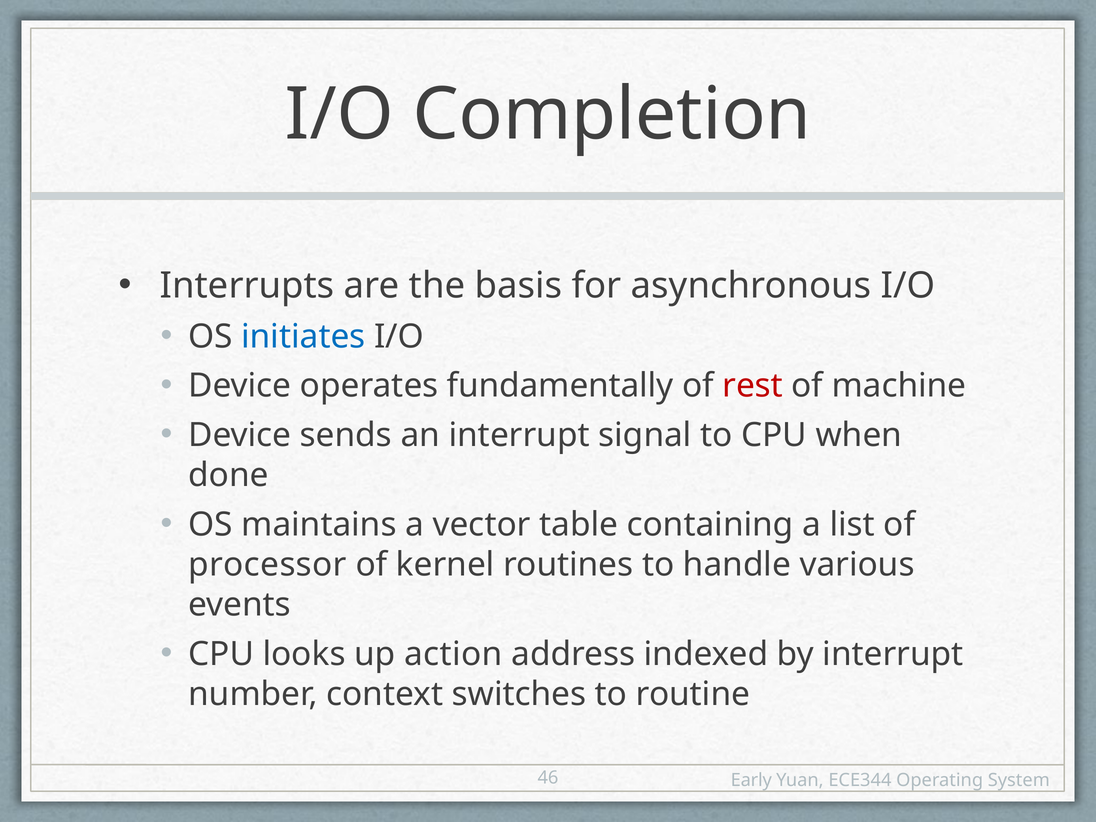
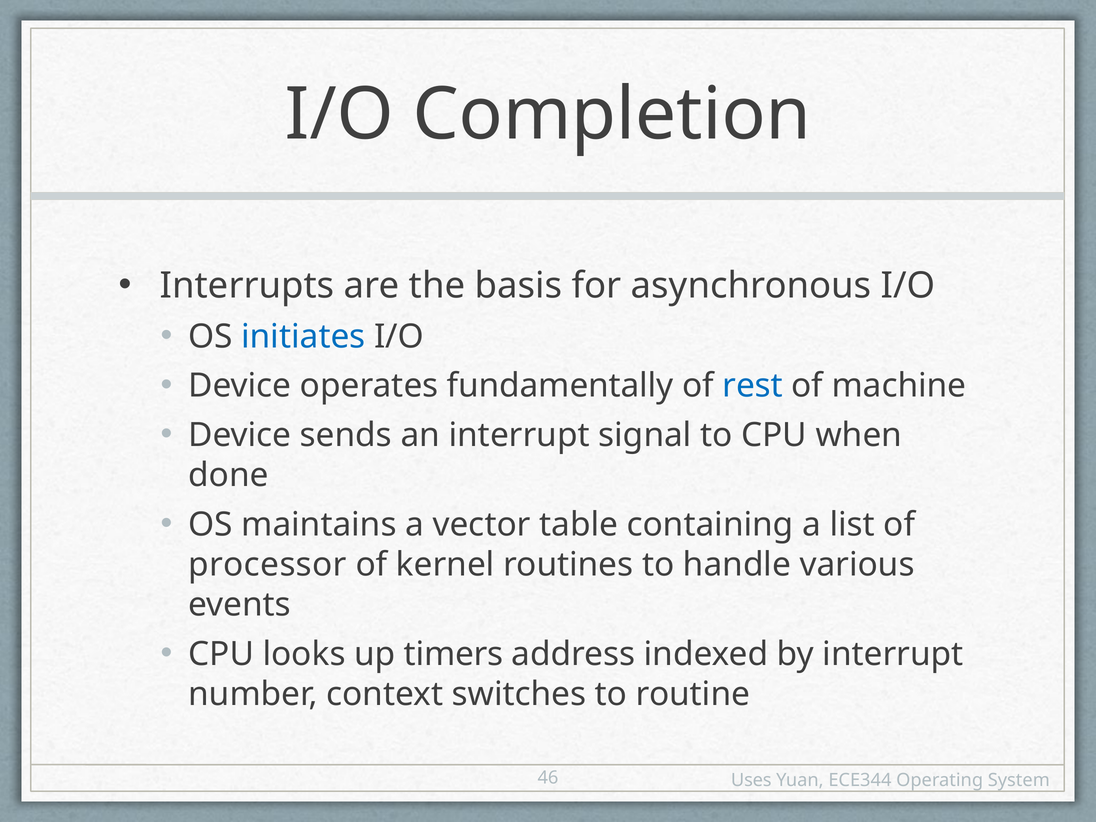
rest colour: red -> blue
action: action -> timers
Early: Early -> Uses
